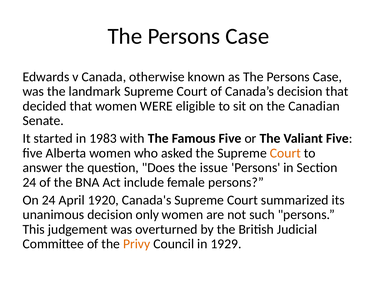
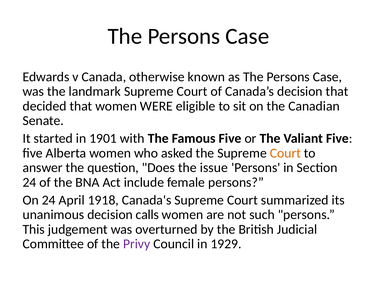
1983: 1983 -> 1901
1920: 1920 -> 1918
only: only -> calls
Privy colour: orange -> purple
